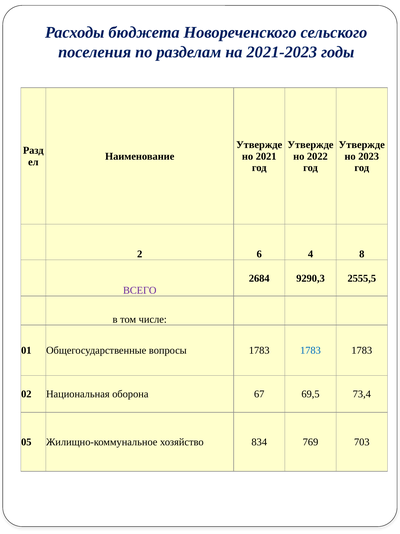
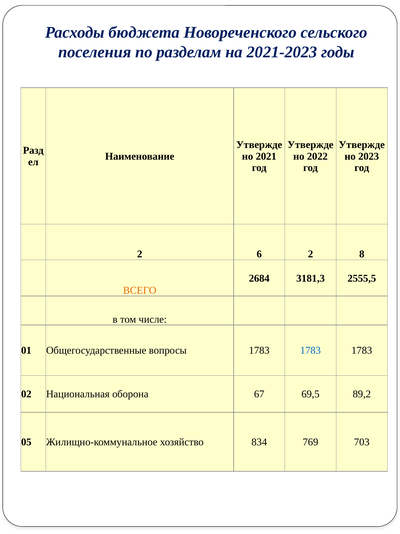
6 4: 4 -> 2
9290,3: 9290,3 -> 3181,3
ВСЕГО colour: purple -> orange
73,4: 73,4 -> 89,2
